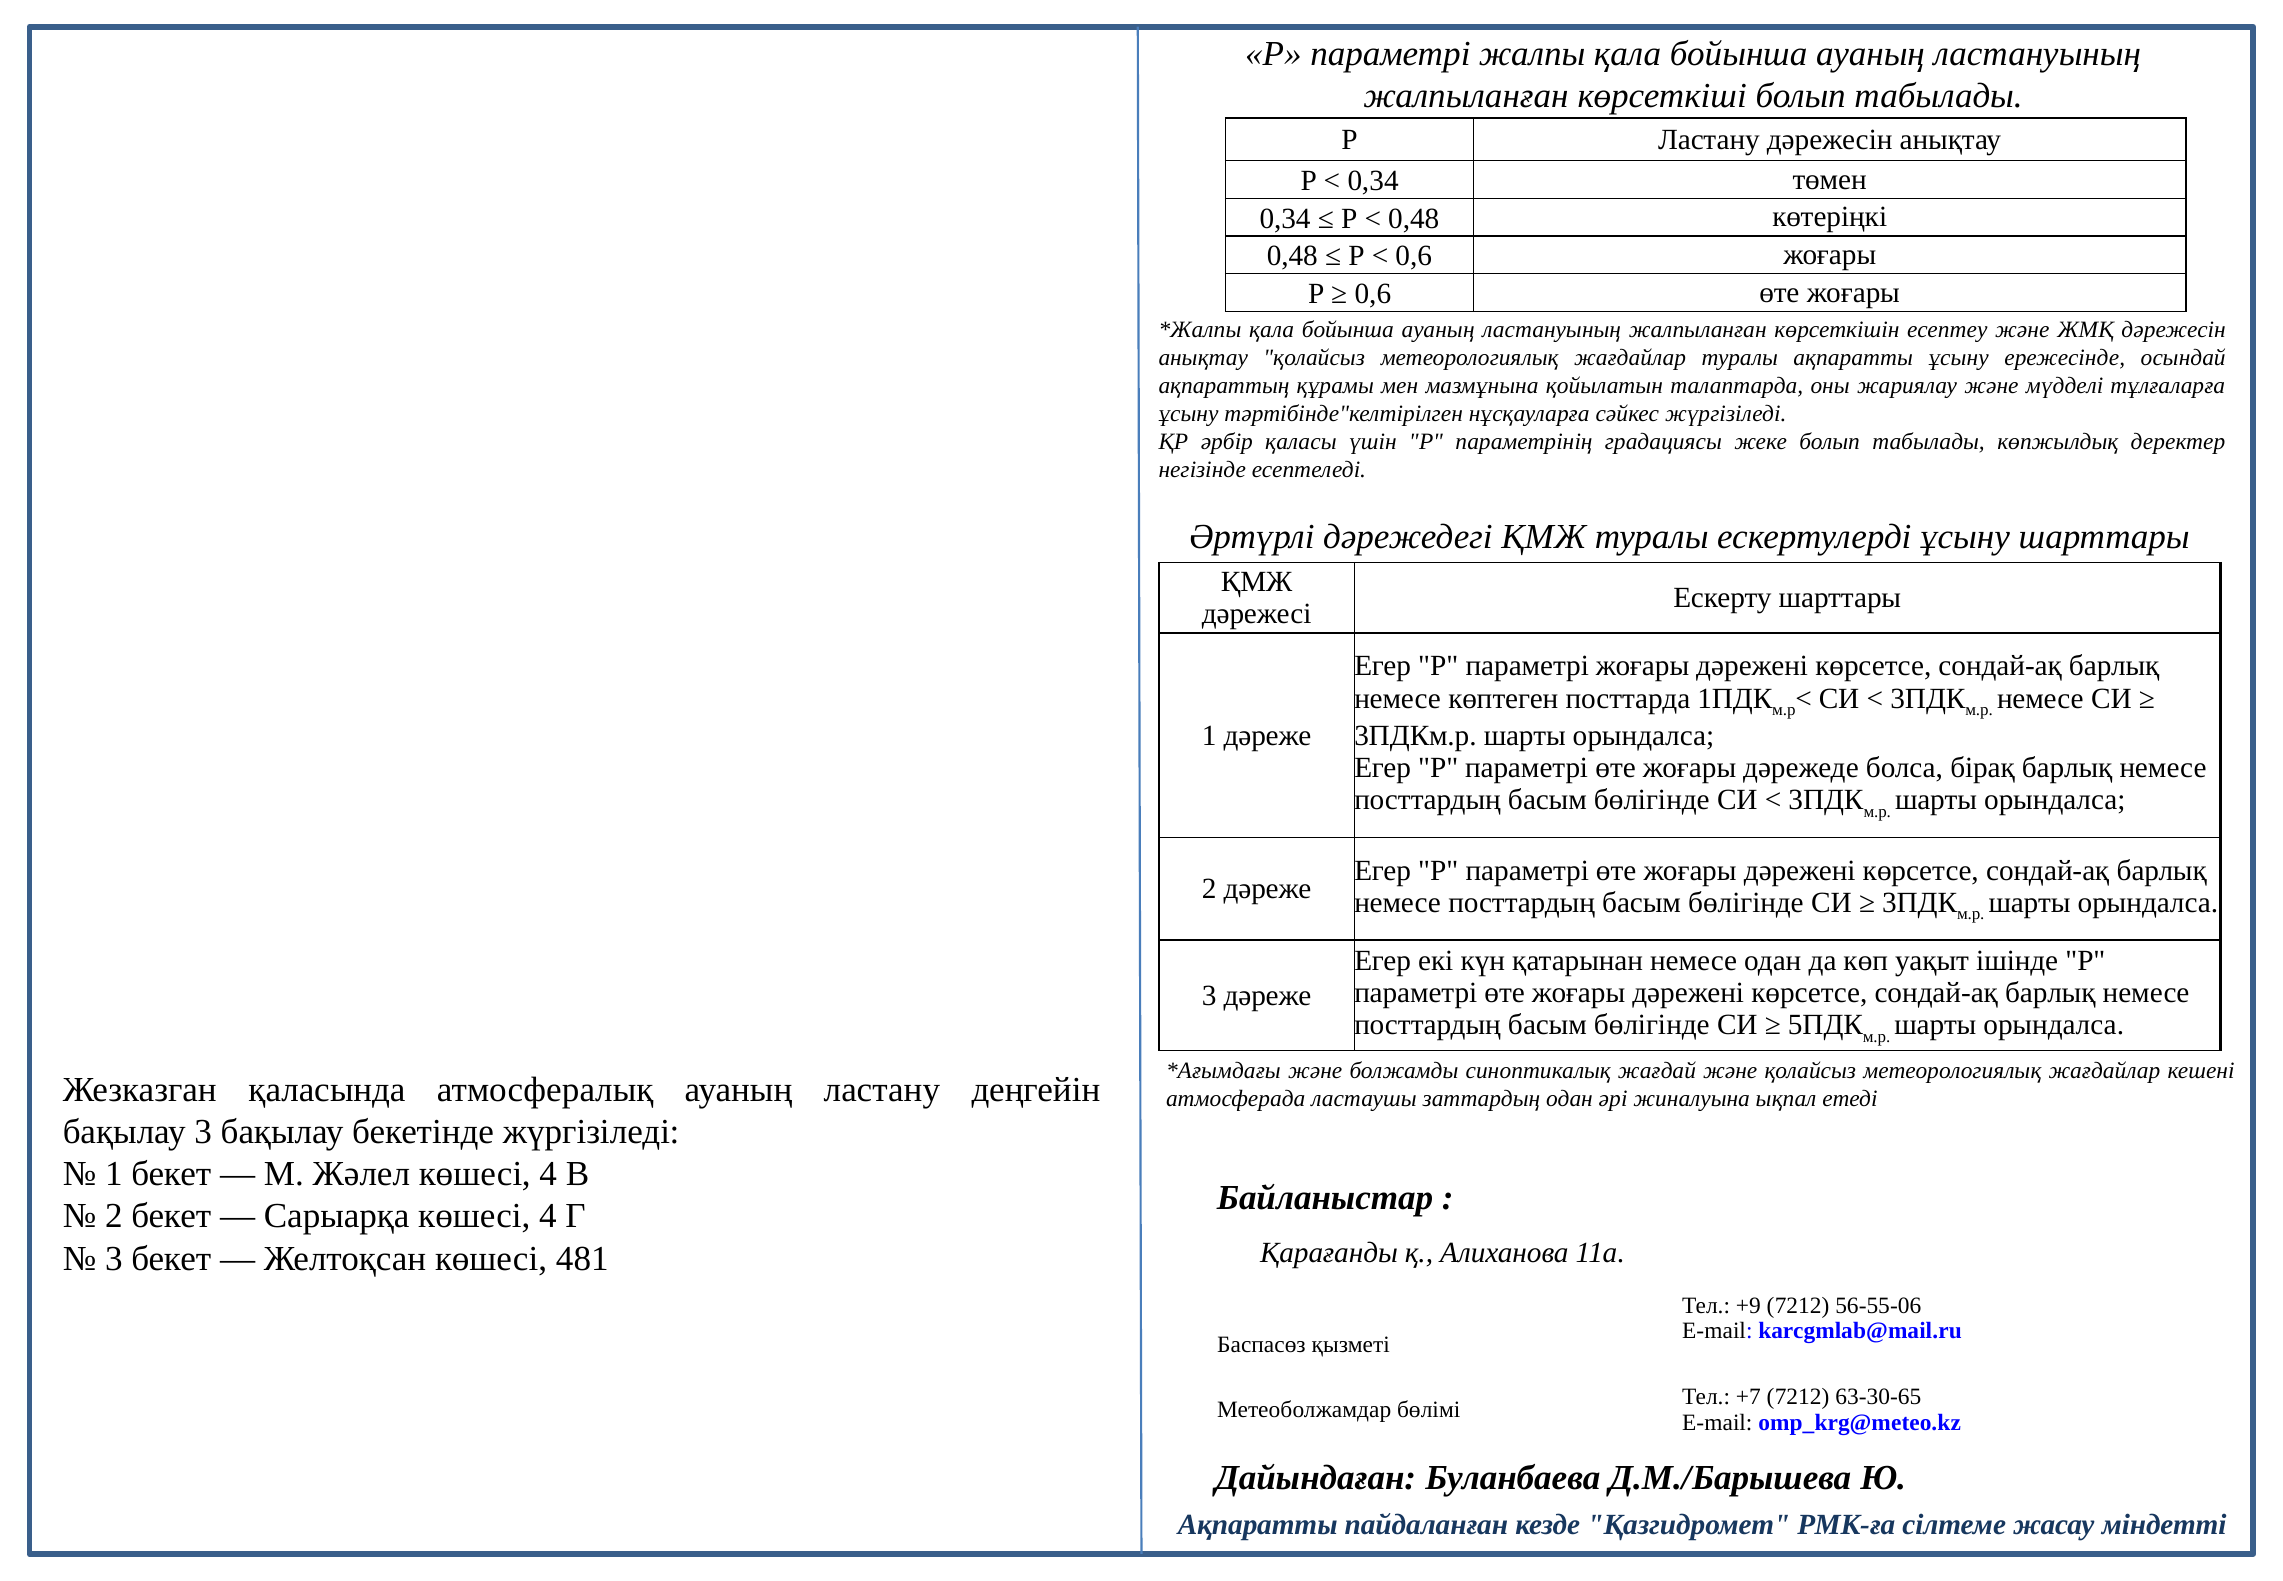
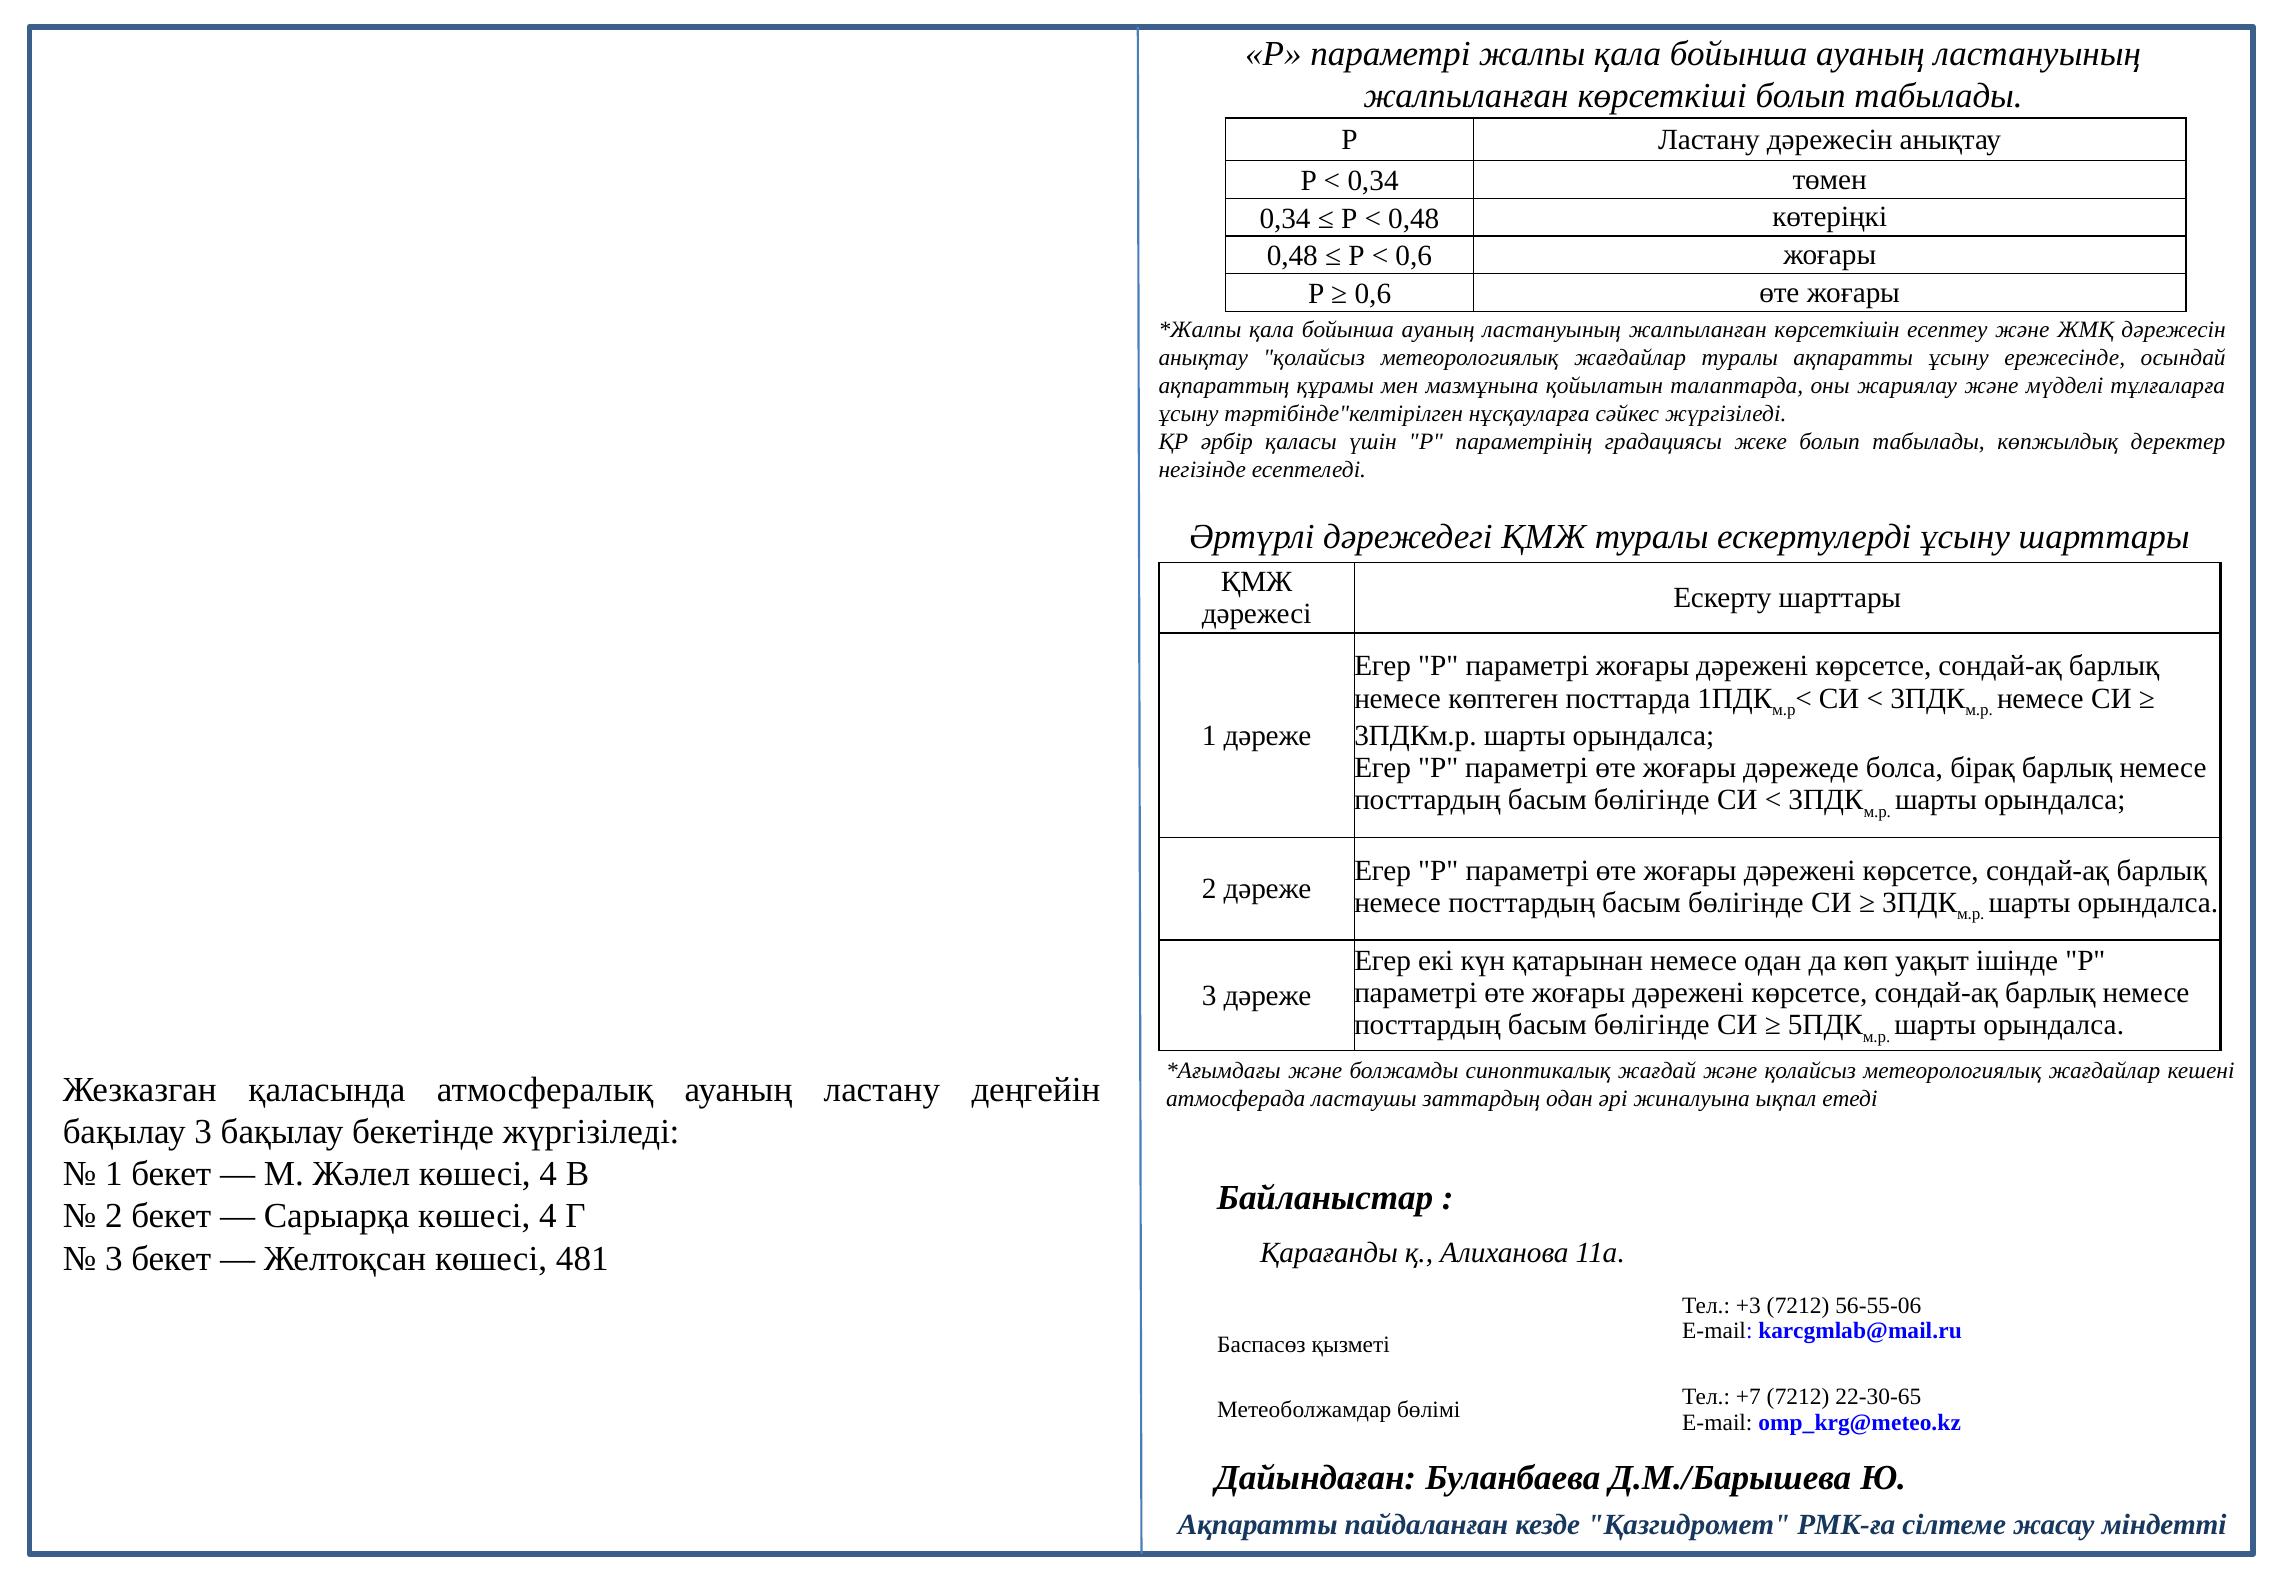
+9: +9 -> +3
63-30-65: 63-30-65 -> 22-30-65
